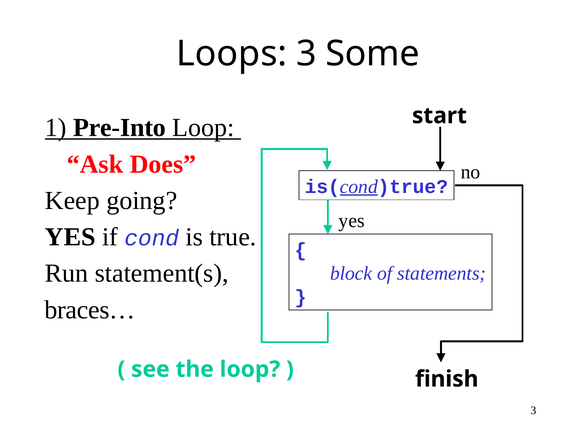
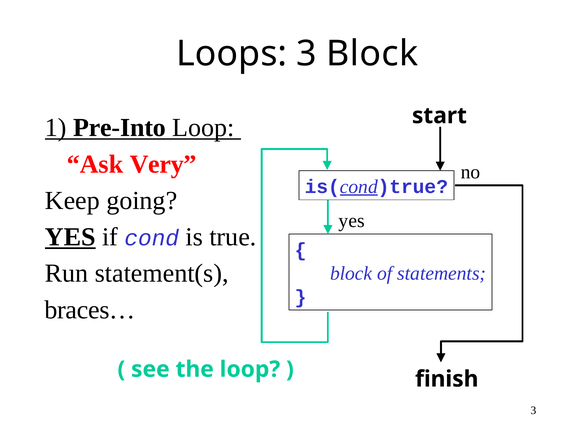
3 Some: Some -> Block
Does: Does -> Very
YES at (70, 237) underline: none -> present
